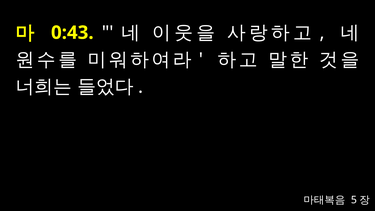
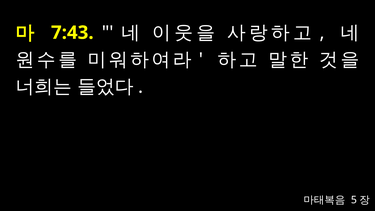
0:43: 0:43 -> 7:43
